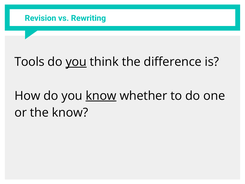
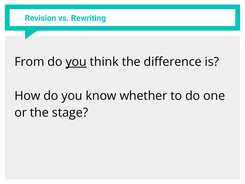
Tools: Tools -> From
know at (101, 96) underline: present -> none
the know: know -> stage
